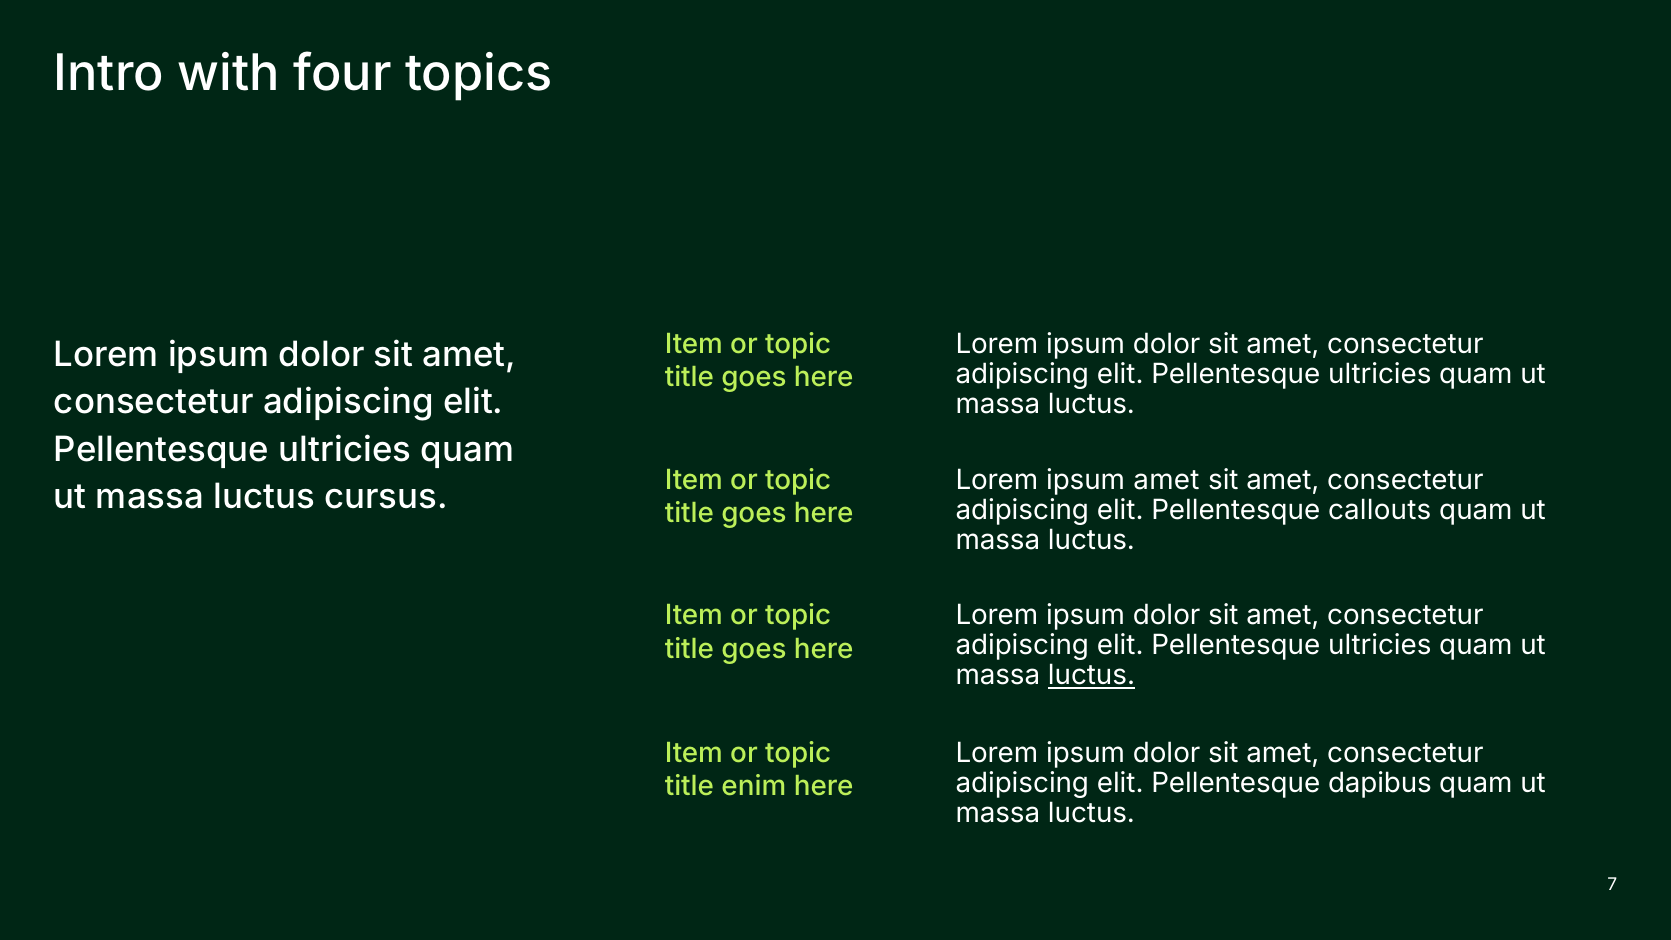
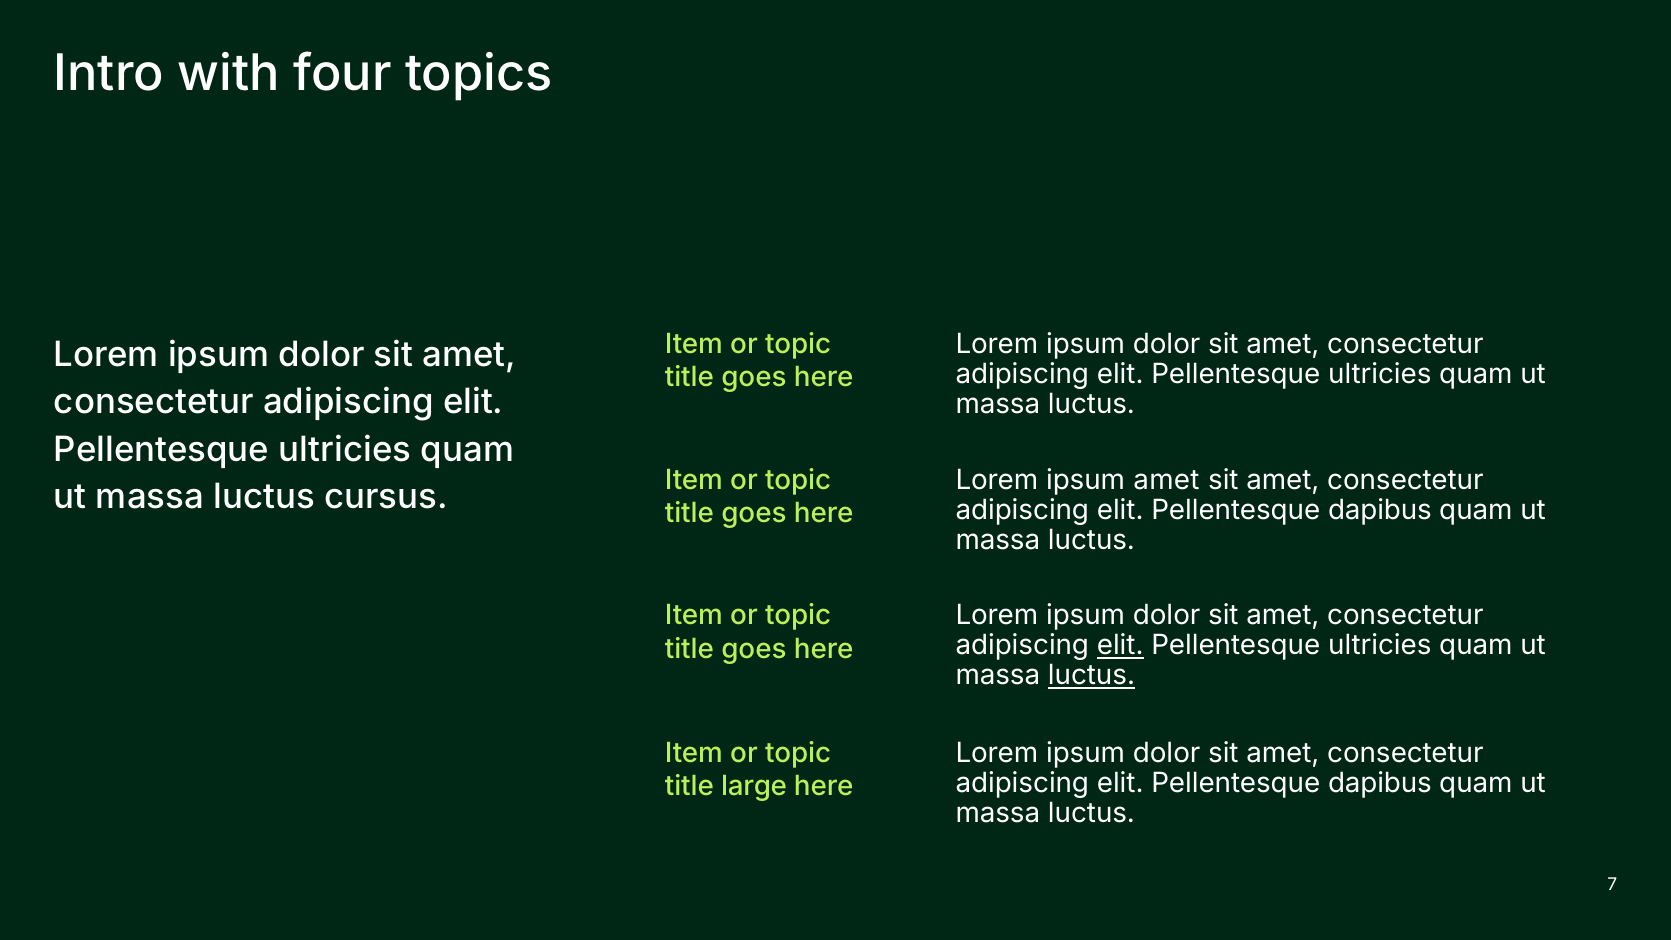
callouts at (1380, 510): callouts -> dapibus
elit at (1120, 646) underline: none -> present
enim: enim -> large
